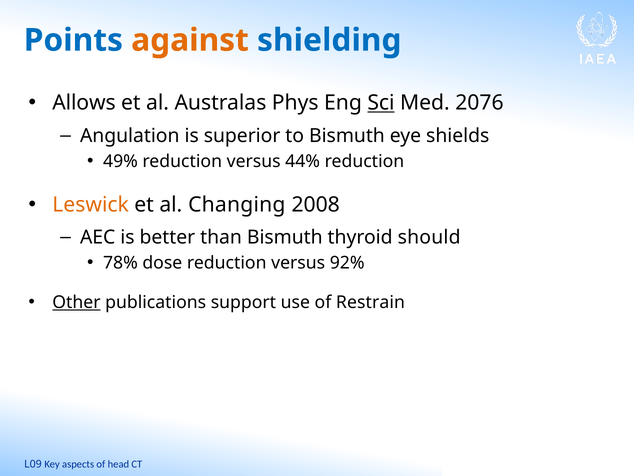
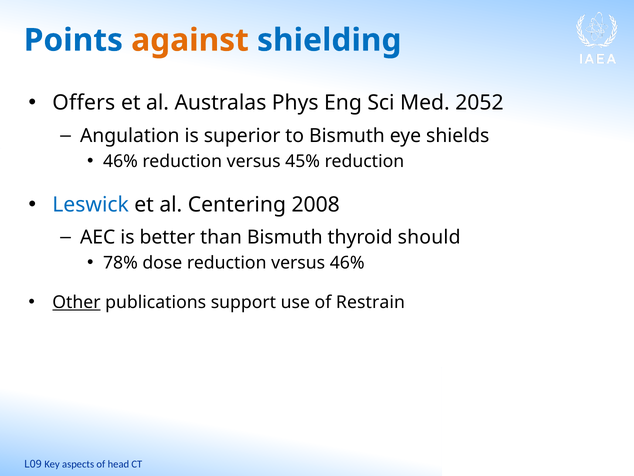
Allows: Allows -> Offers
Sci underline: present -> none
2076: 2076 -> 2052
49% at (120, 161): 49% -> 46%
44%: 44% -> 45%
Leswick colour: orange -> blue
Changing: Changing -> Centering
versus 92%: 92% -> 46%
